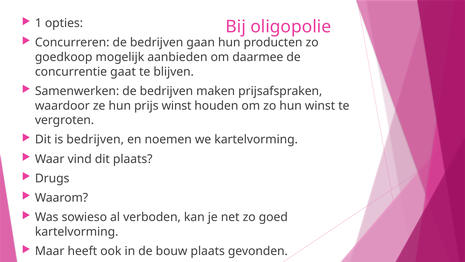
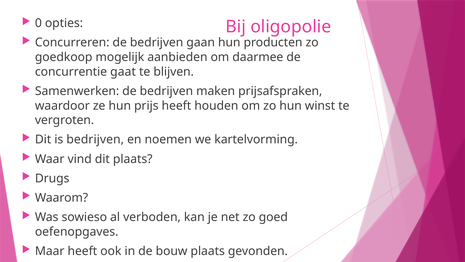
1: 1 -> 0
prijs winst: winst -> heeft
kartelvorming at (77, 231): kartelvorming -> oefenopgaves
